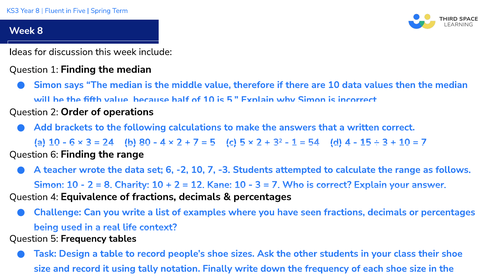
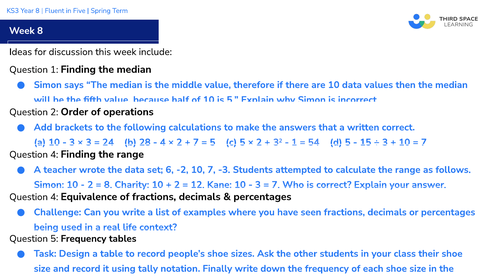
6 at (72, 142): 6 -> 3
80: 80 -> 28
d 4: 4 -> 5
6 at (54, 154): 6 -> 4
